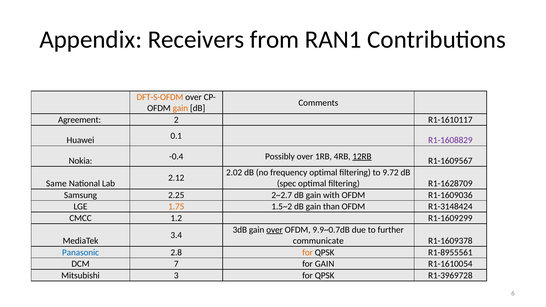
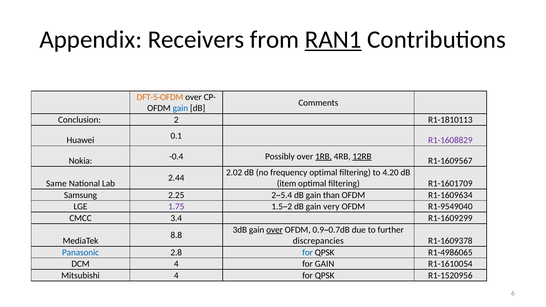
RAN1 underline: none -> present
gain at (180, 108) colour: orange -> blue
Agreement: Agreement -> Conclusion
R1-1610117: R1-1610117 -> R1-1810113
1RB underline: none -> present
9.72: 9.72 -> 4.20
2.12: 2.12 -> 2.44
spec: spec -> item
R1-1628709: R1-1628709 -> R1-1601709
2~2.7: 2~2.7 -> 2~5.4
with: with -> than
R1-1609036: R1-1609036 -> R1-1609634
1.75 colour: orange -> purple
than: than -> very
R1-3148424: R1-3148424 -> R1-9549040
1.2: 1.2 -> 3.4
9.9~0.7dB: 9.9~0.7dB -> 0.9~0.7dB
3.4: 3.4 -> 8.8
communicate: communicate -> discrepancies
for at (308, 252) colour: orange -> blue
R1-8955561: R1-8955561 -> R1-4986065
DCM 7: 7 -> 4
Mitsubishi 3: 3 -> 4
R1-3969728: R1-3969728 -> R1-1520956
